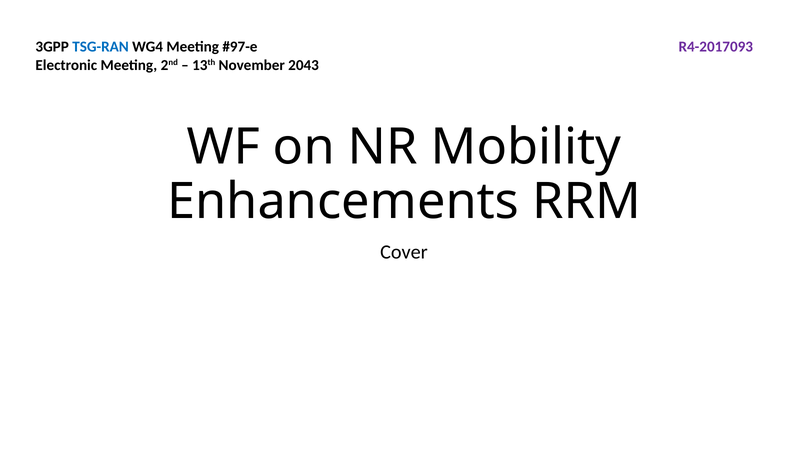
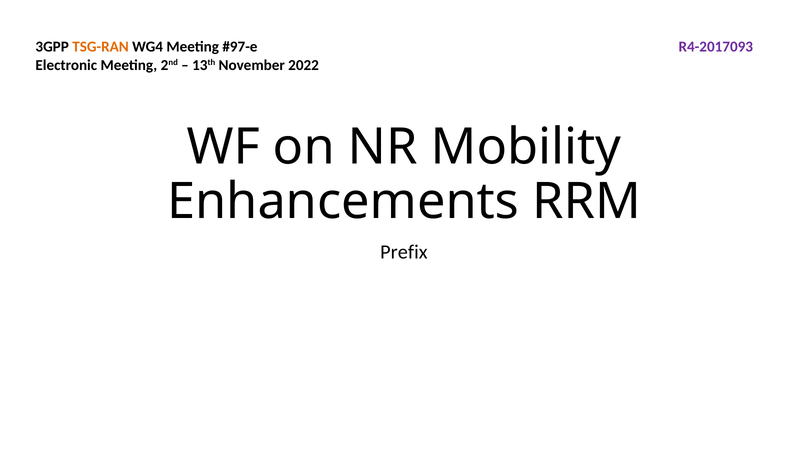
TSG-RAN colour: blue -> orange
2043: 2043 -> 2022
Cover: Cover -> Prefix
